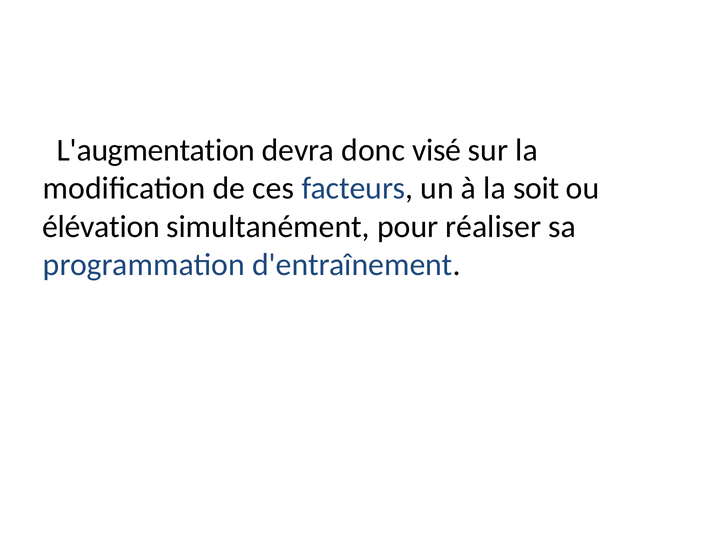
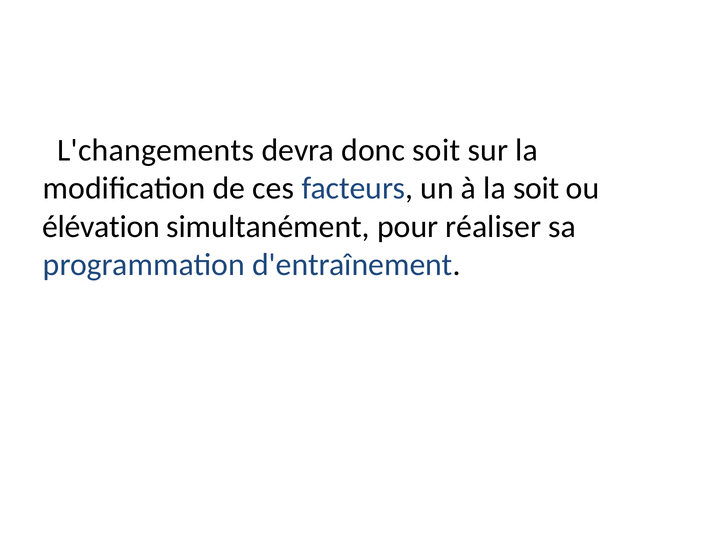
L'augmentation: L'augmentation -> L'changements
donc visé: visé -> soit
